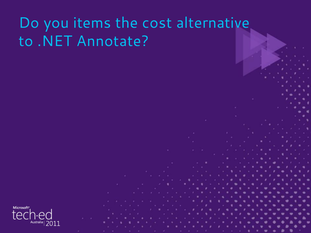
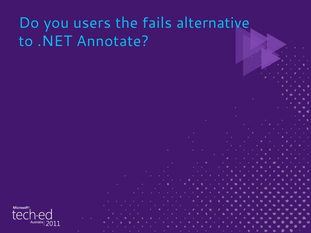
items: items -> users
cost: cost -> fails
